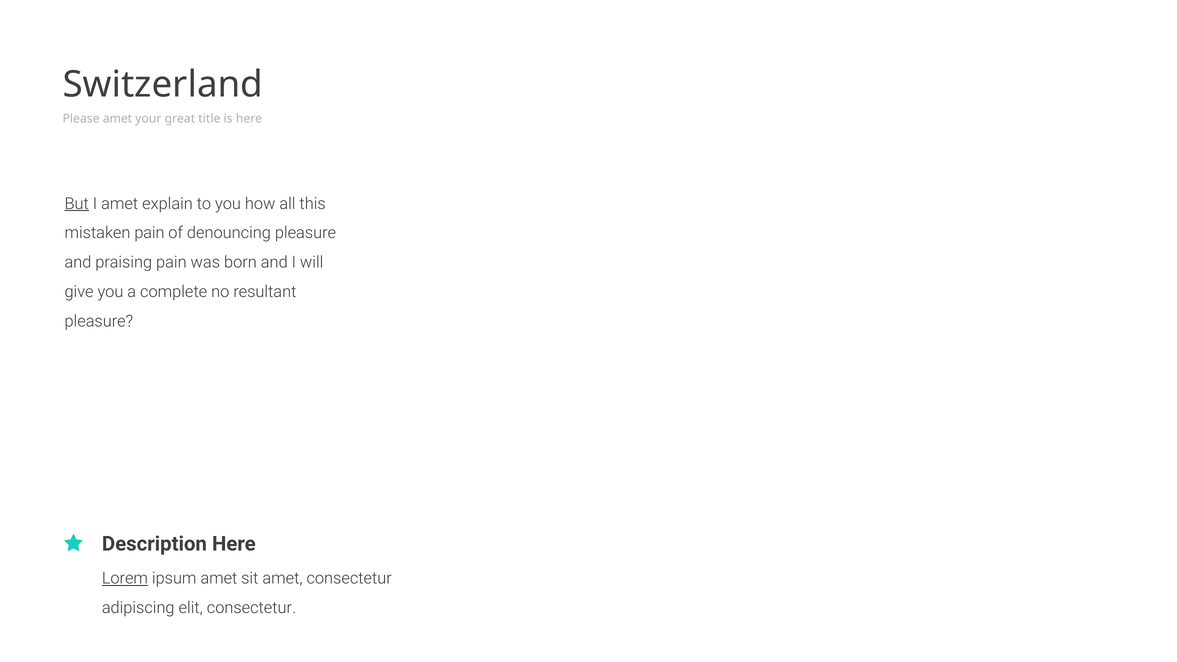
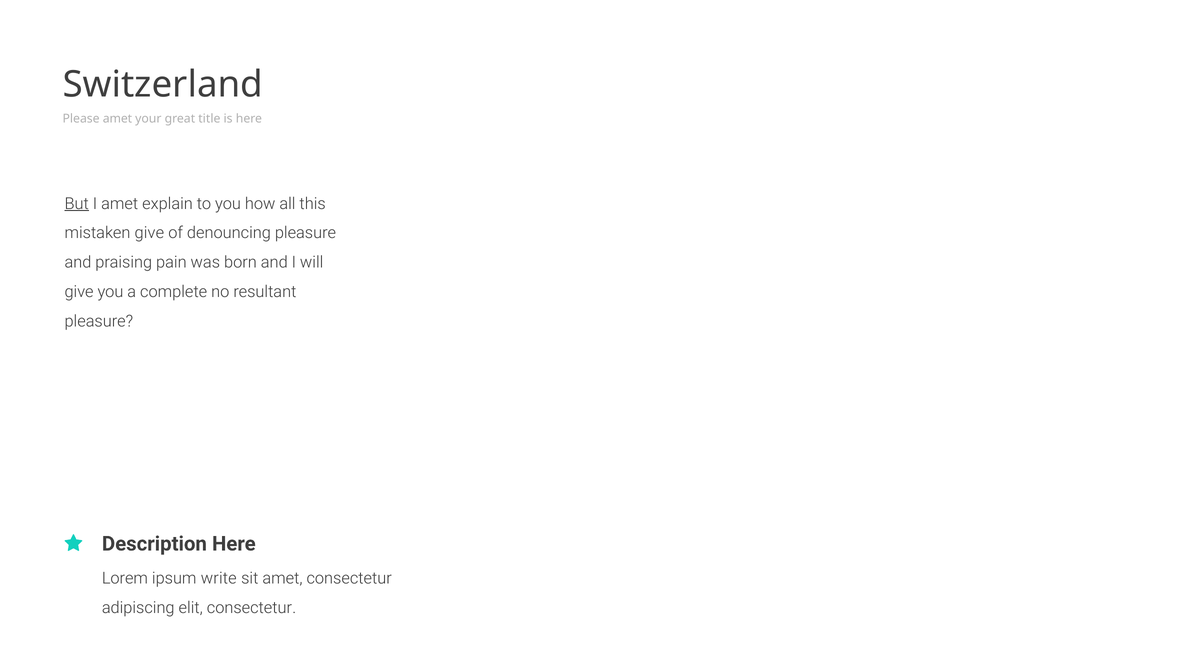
mistaken pain: pain -> give
Lorem underline: present -> none
ipsum amet: amet -> write
